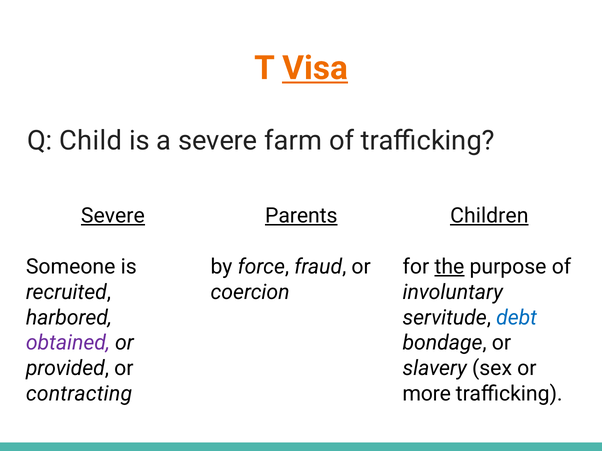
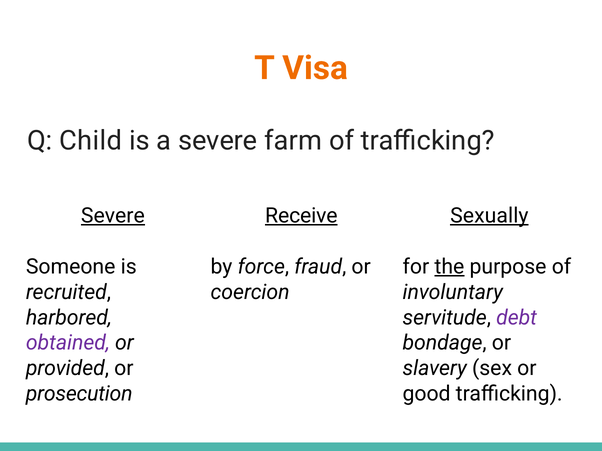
Visa underline: present -> none
Parents: Parents -> Receive
Children: Children -> Sexually
debt colour: blue -> purple
contracting: contracting -> prosecution
more: more -> good
